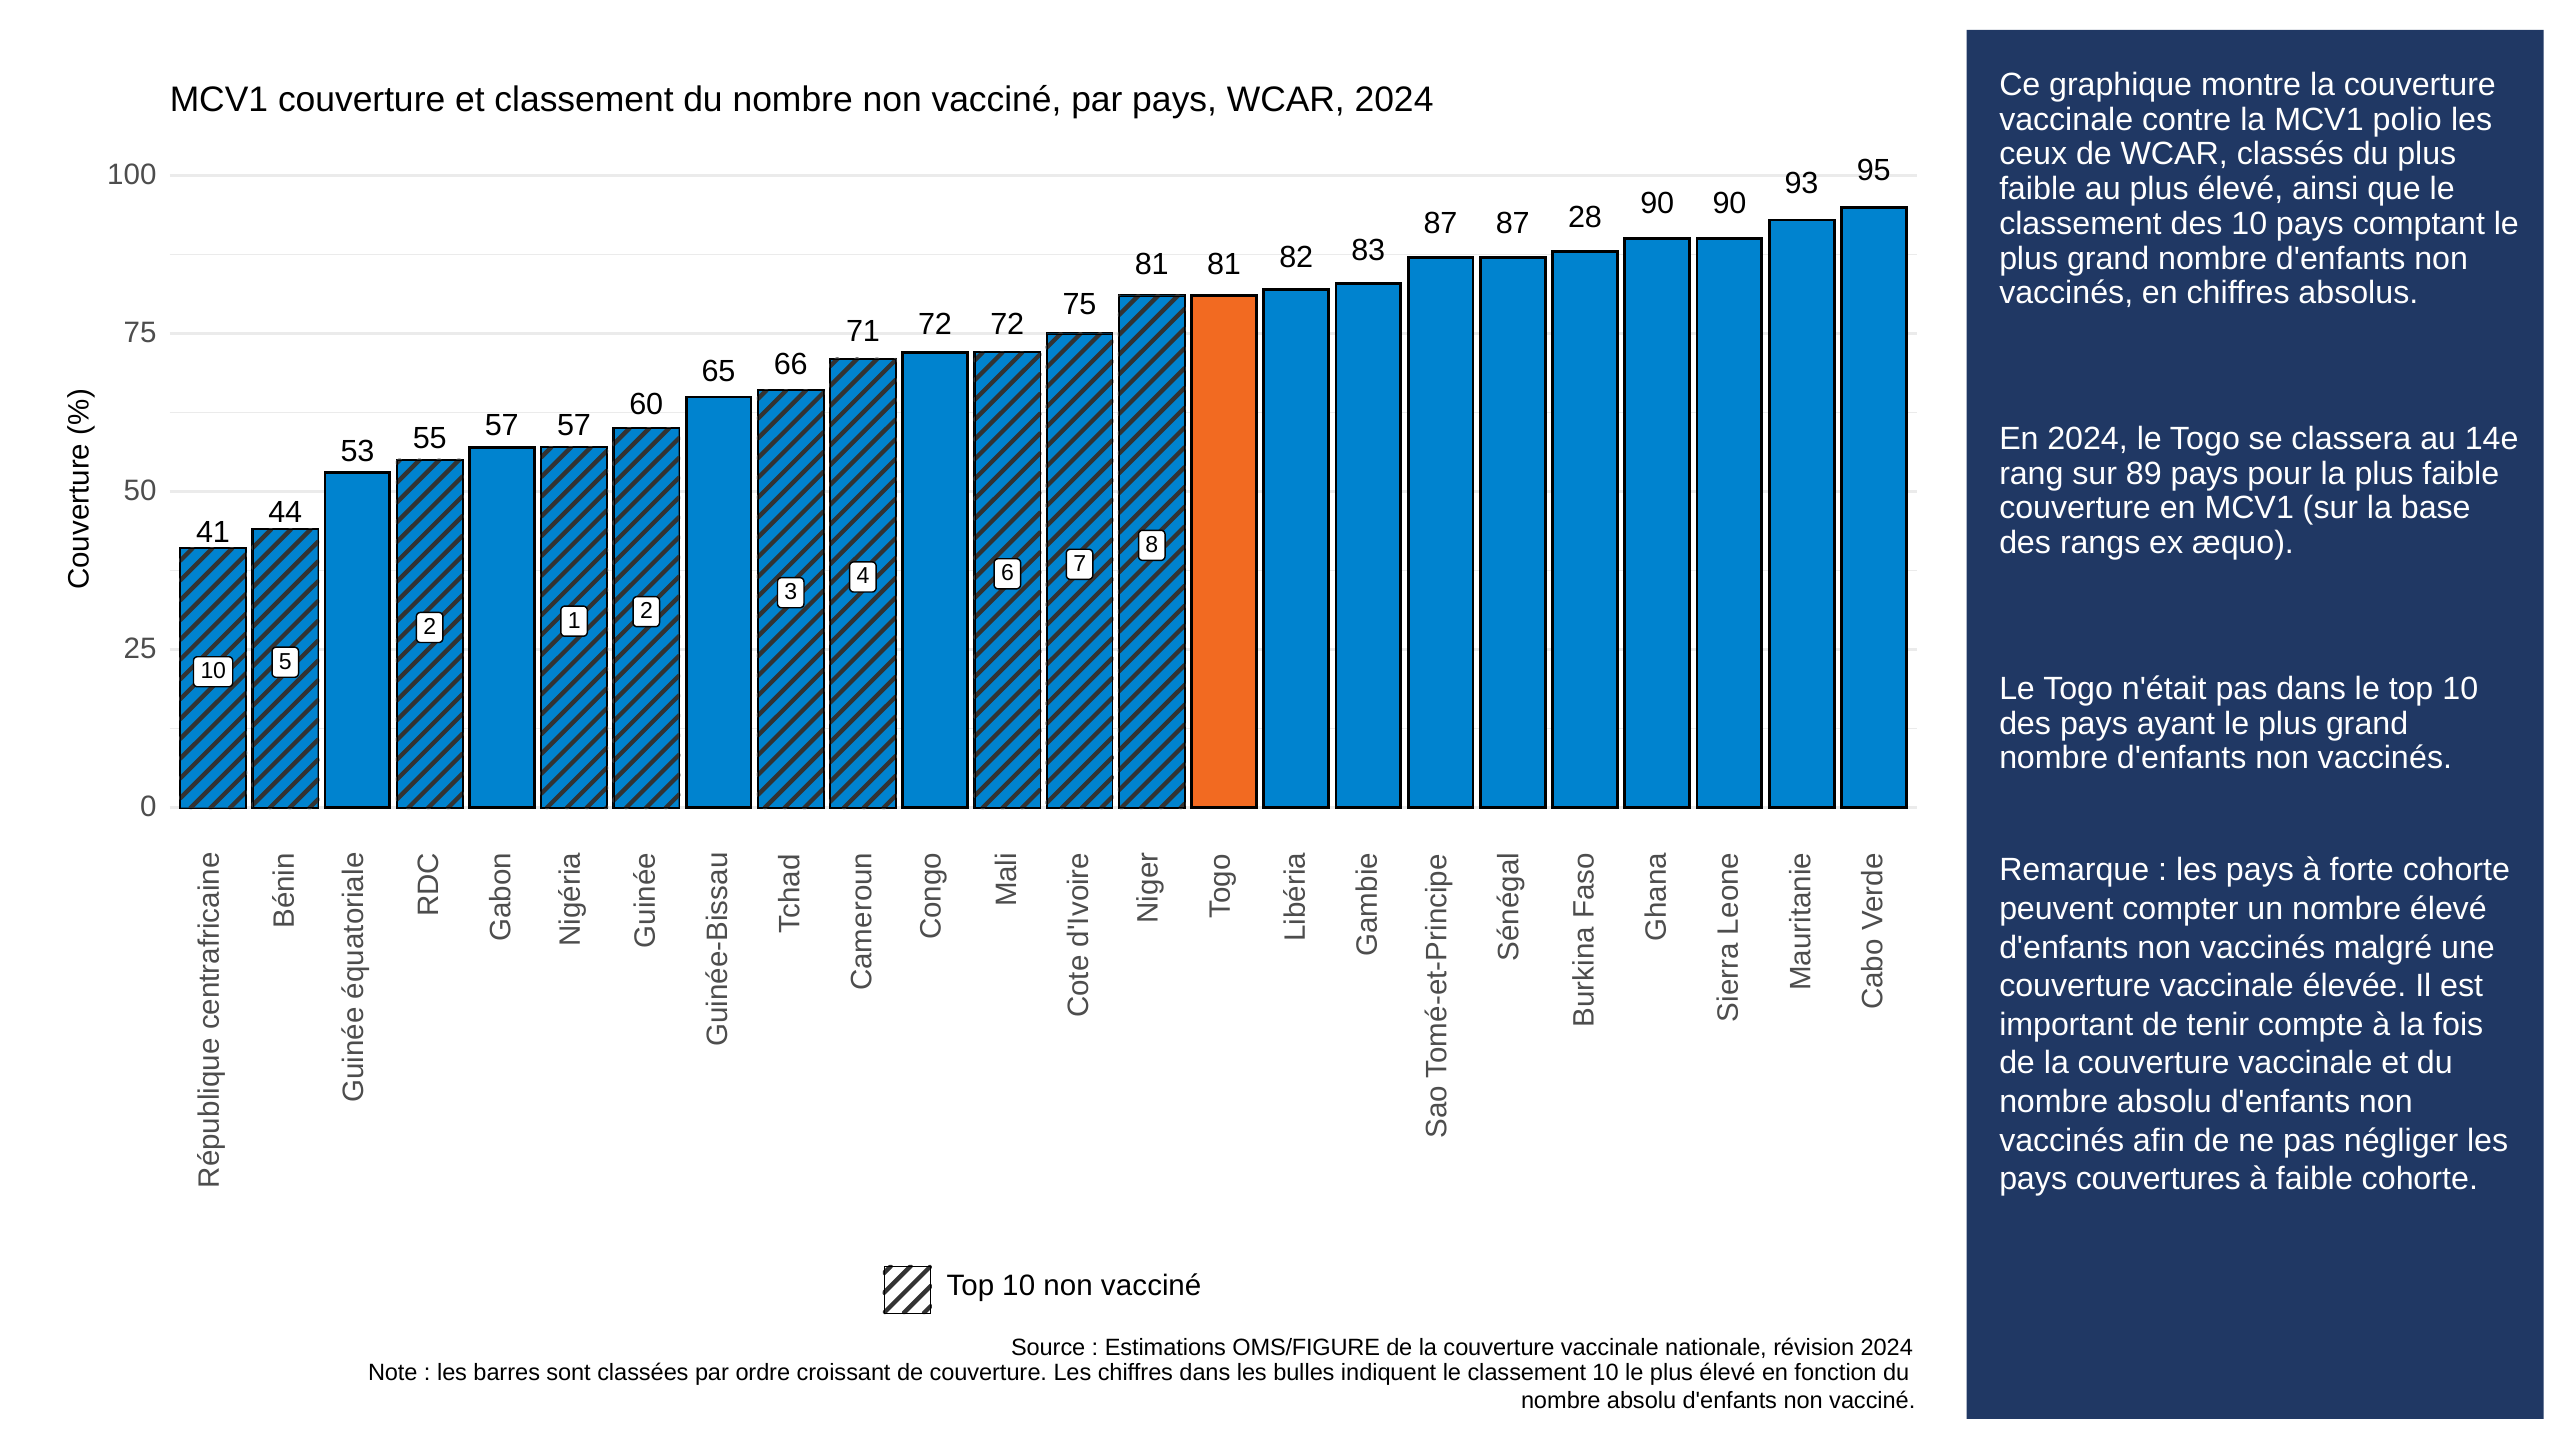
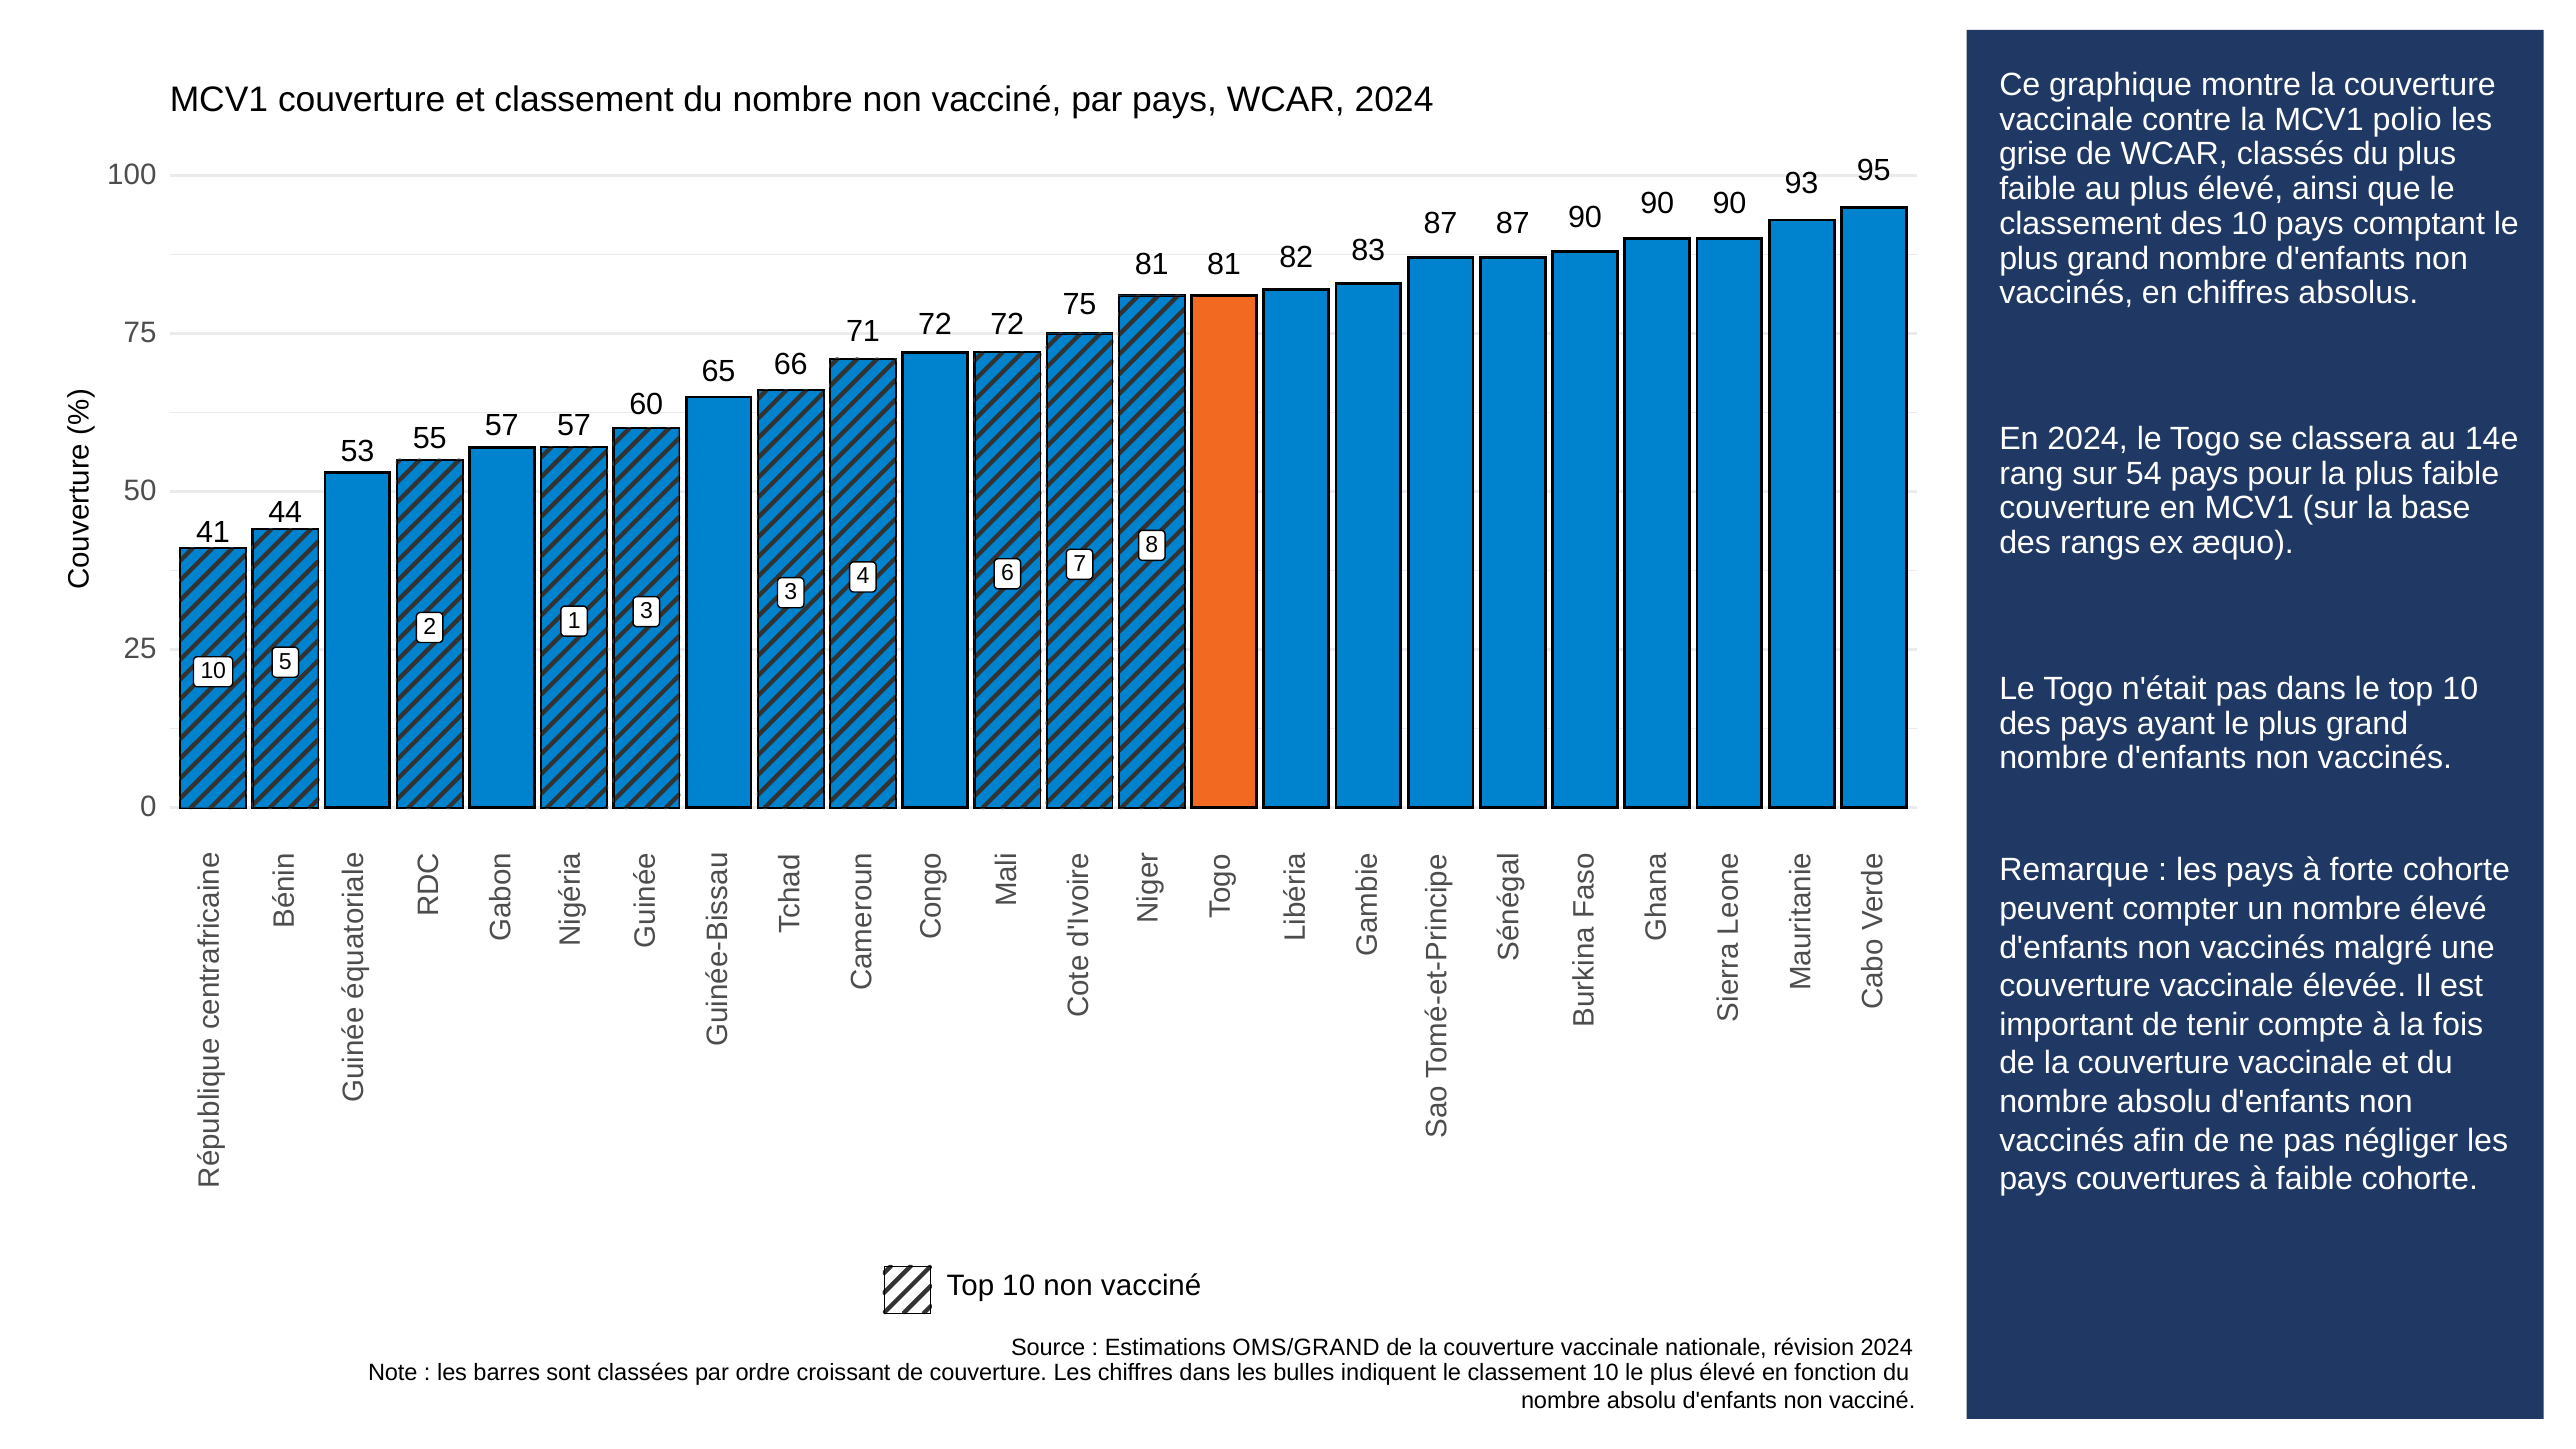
ceux: ceux -> grise
87 28: 28 -> 90
89: 89 -> 54
1 2: 2 -> 3
OMS/FIGURE: OMS/FIGURE -> OMS/GRAND
